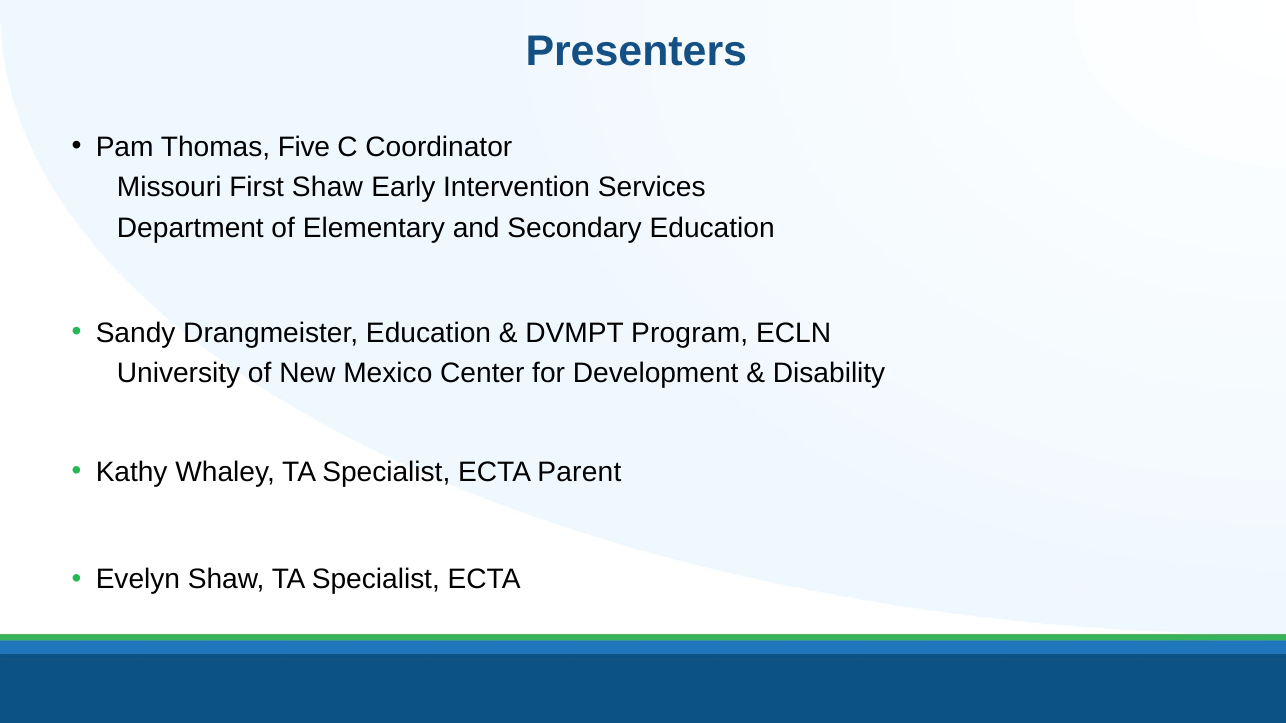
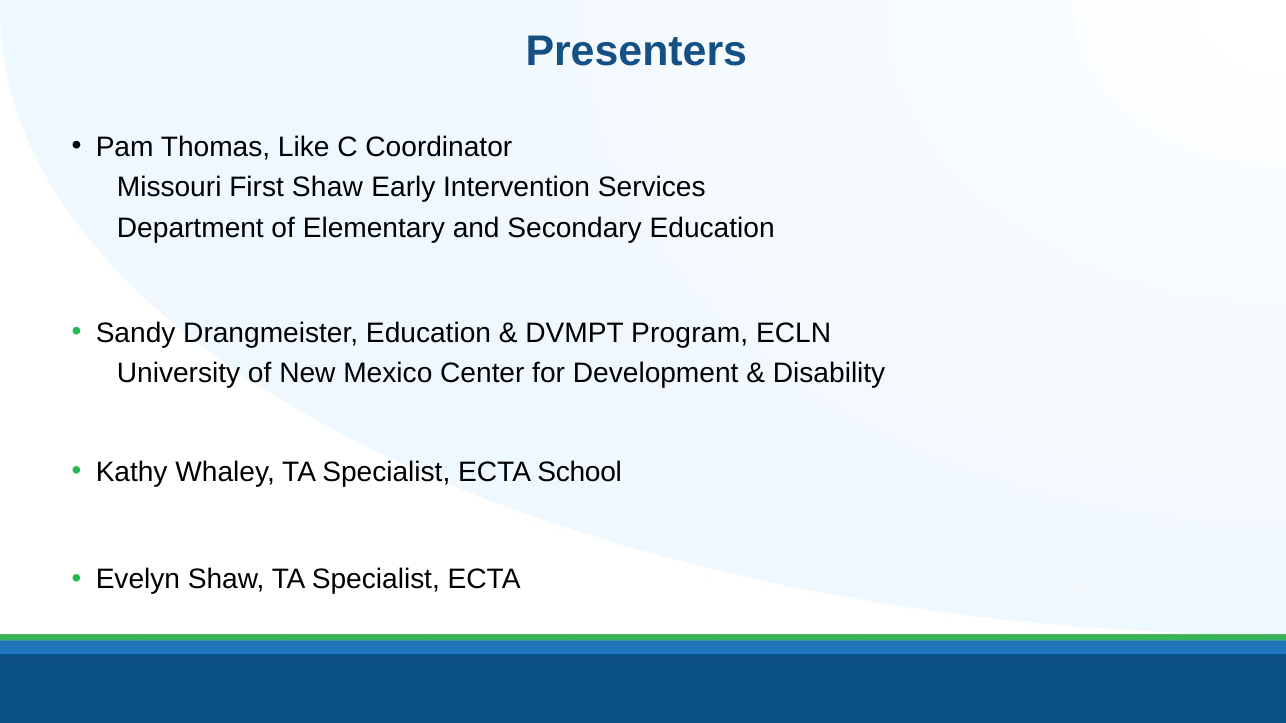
Five: Five -> Like
Parent: Parent -> School
